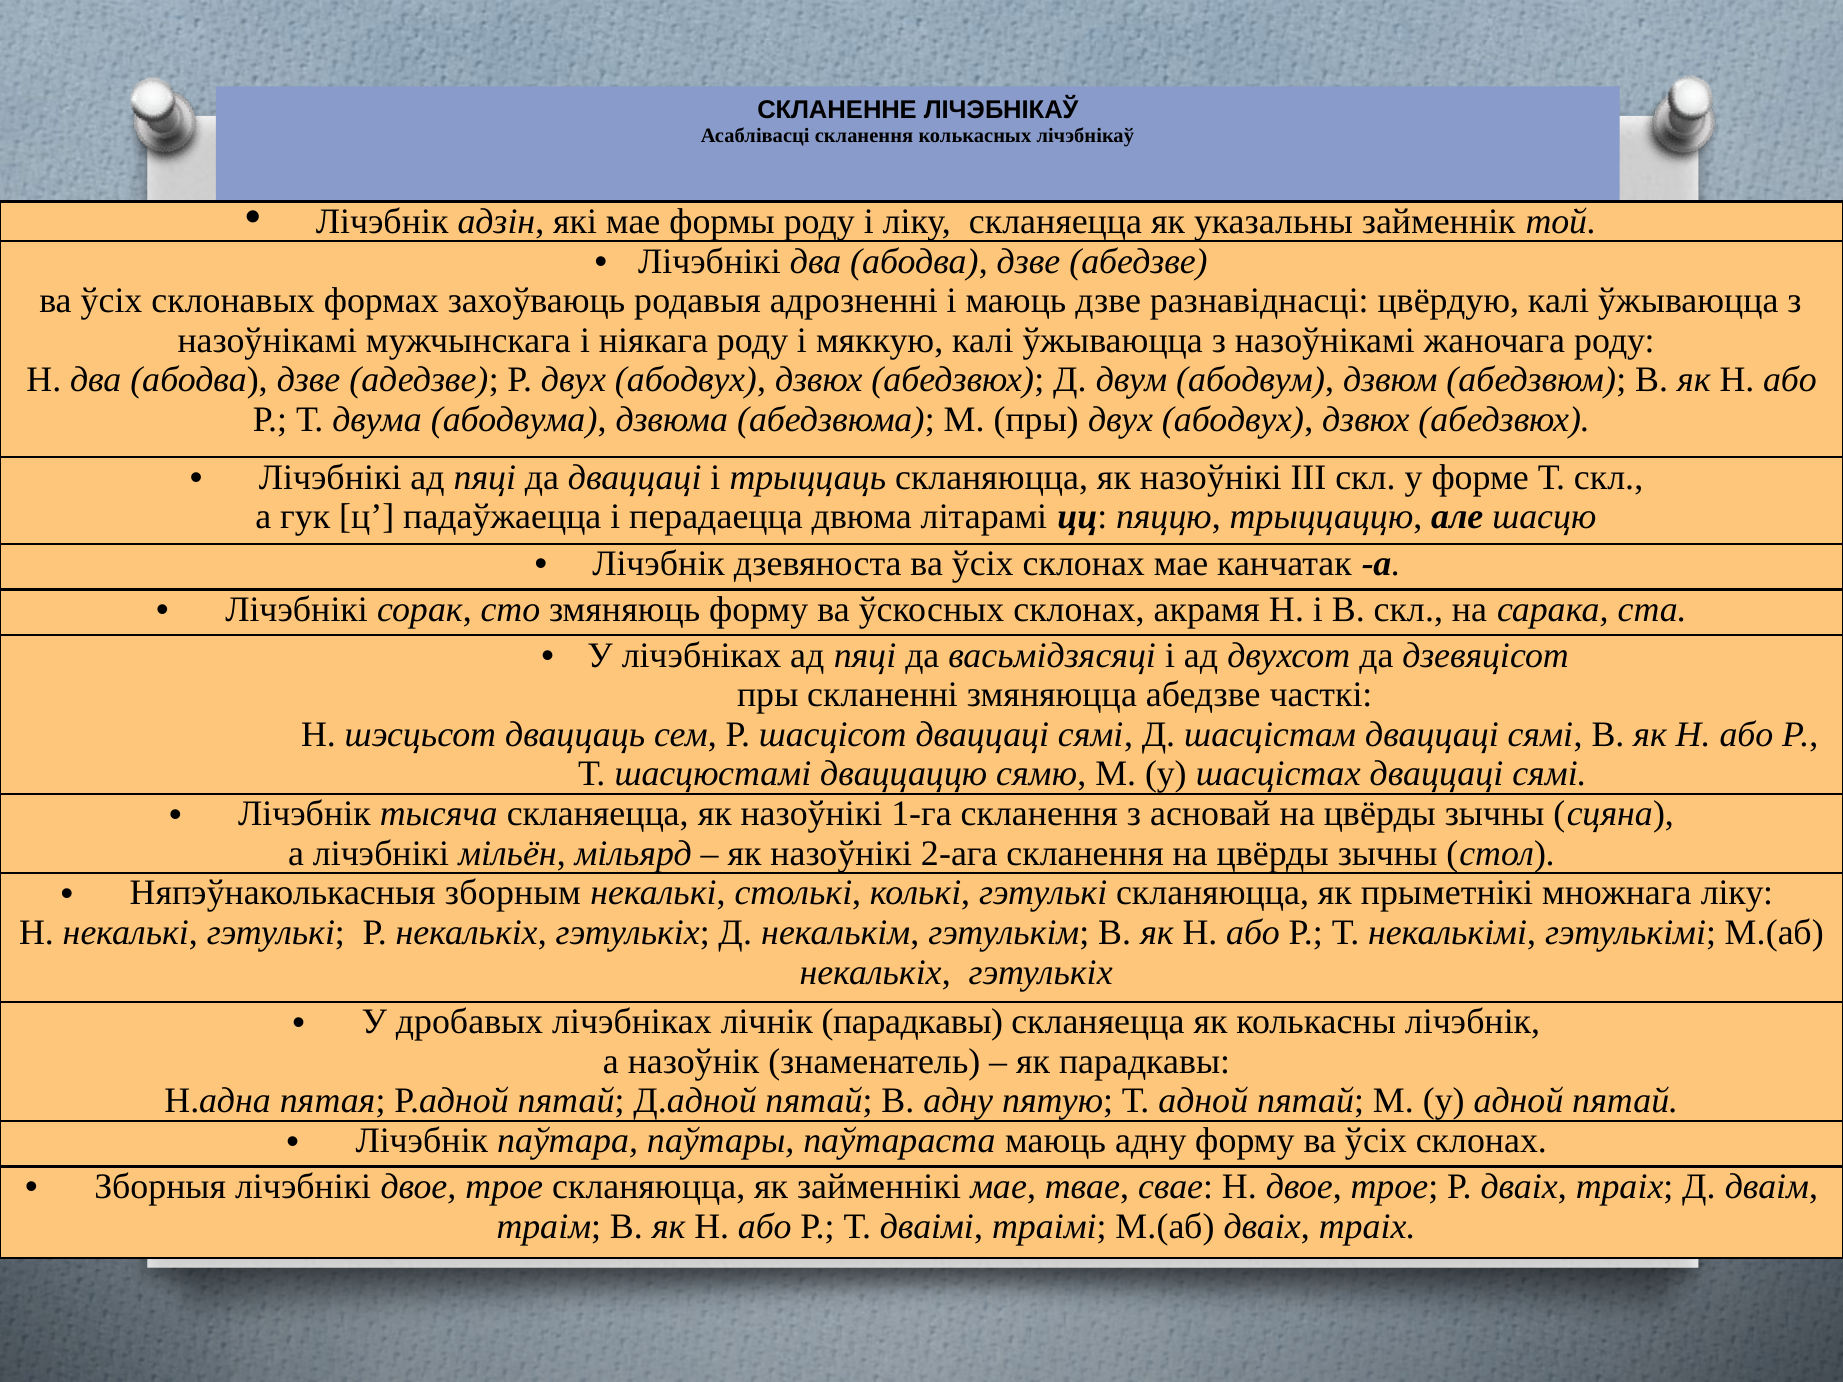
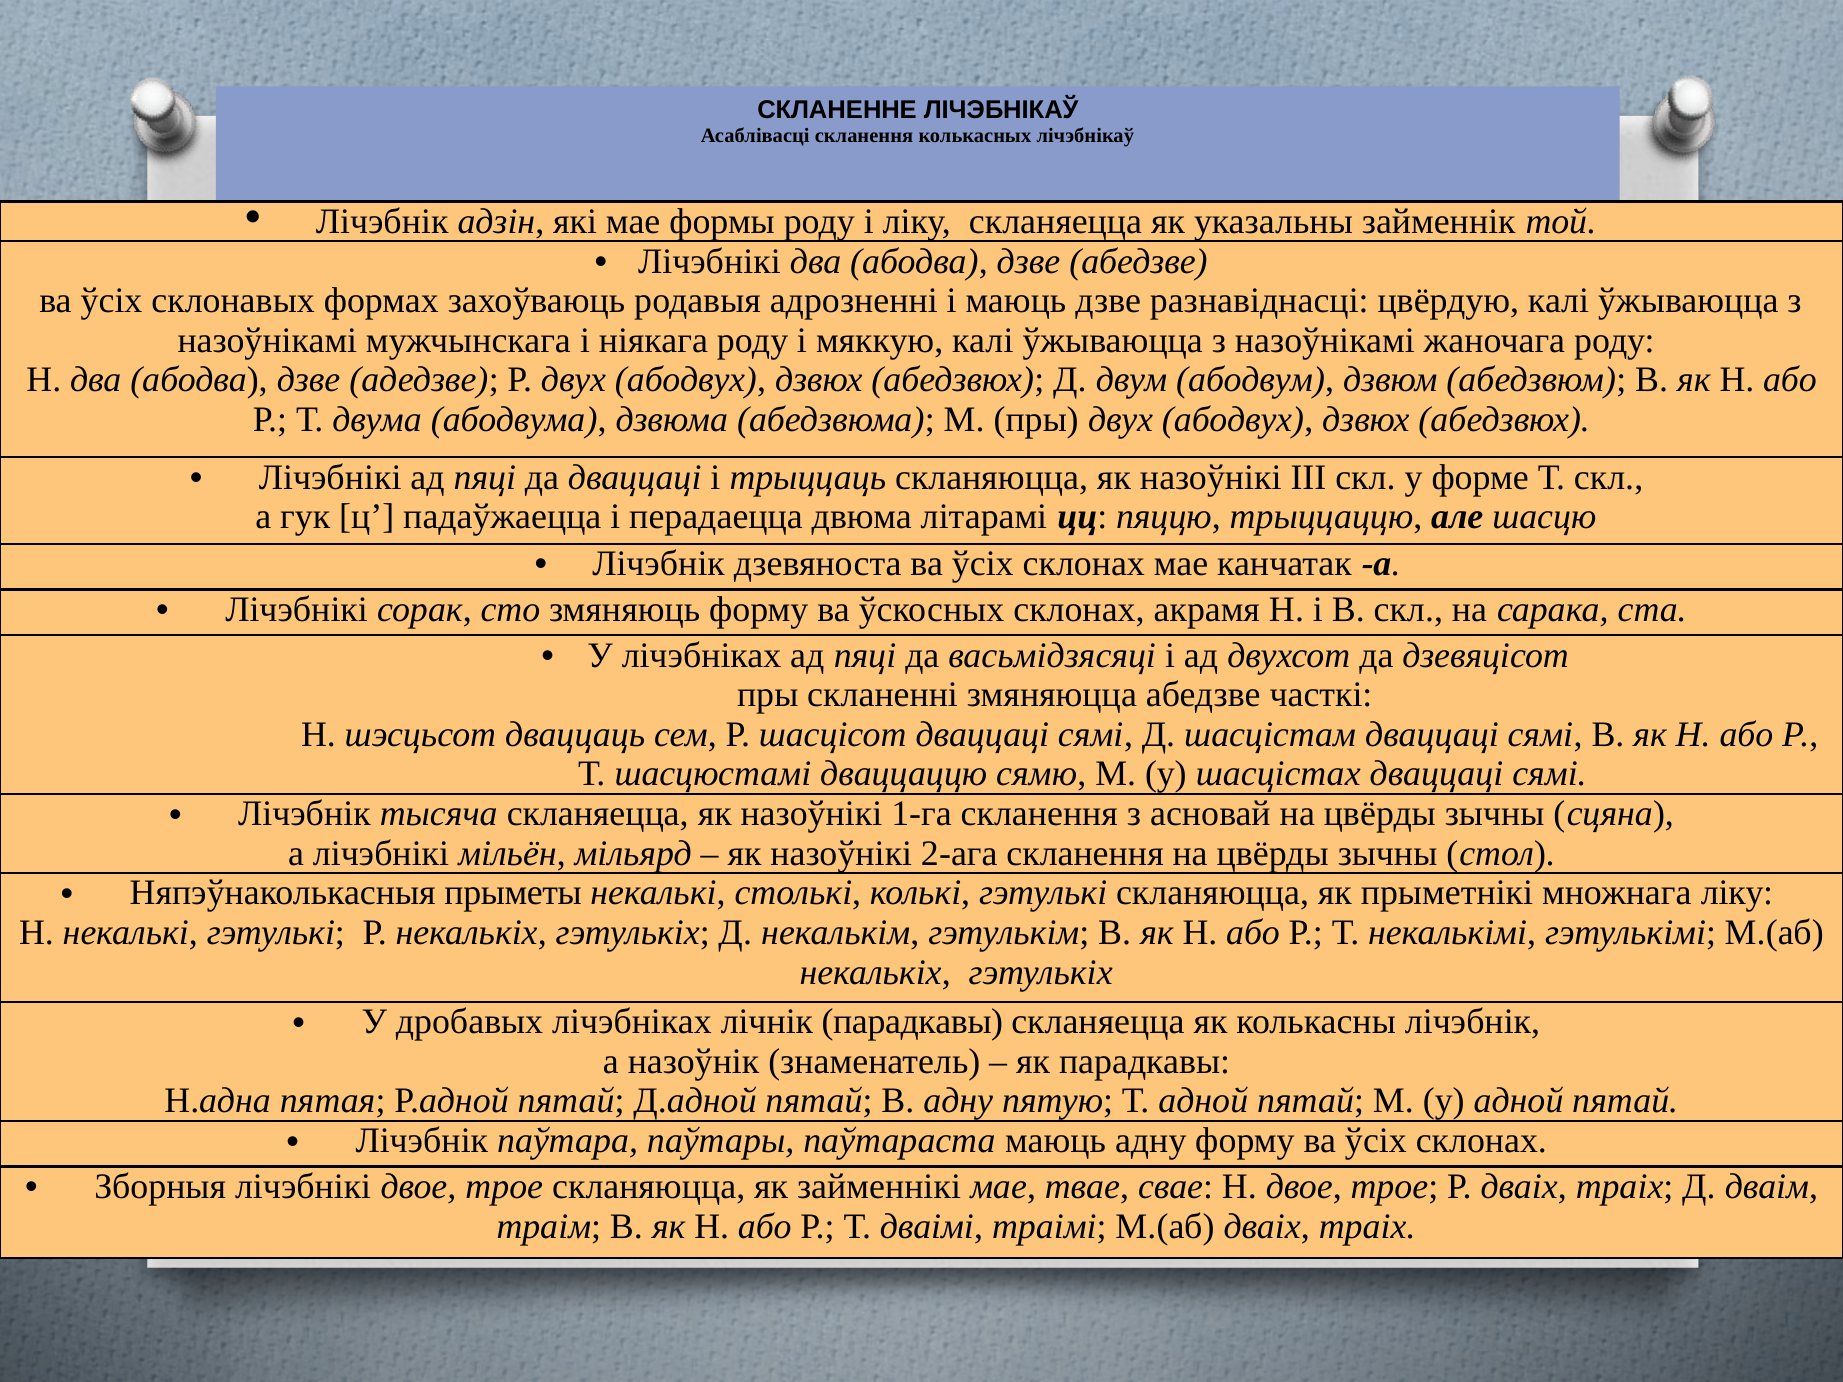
зборным: зборным -> прыметы
